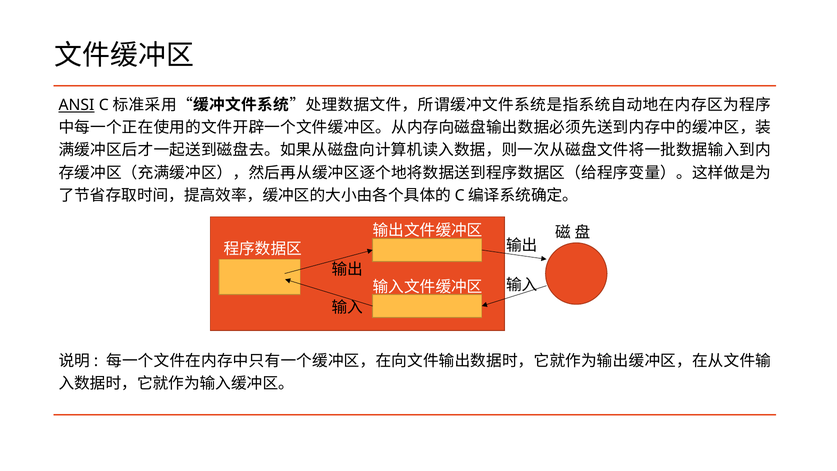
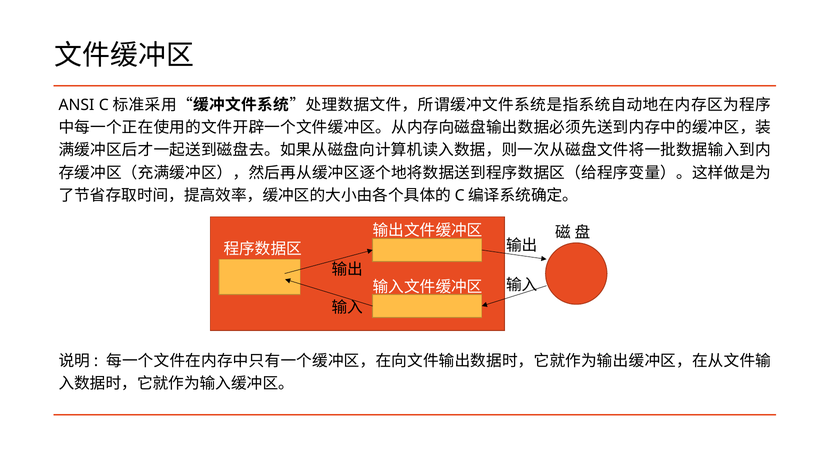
ANSI underline: present -> none
